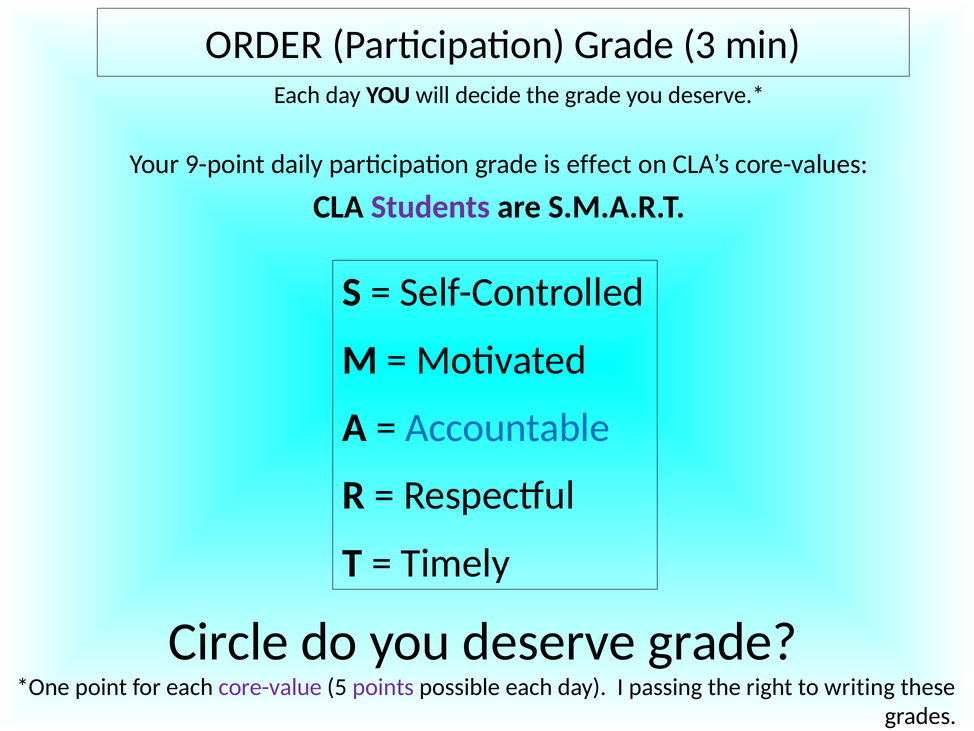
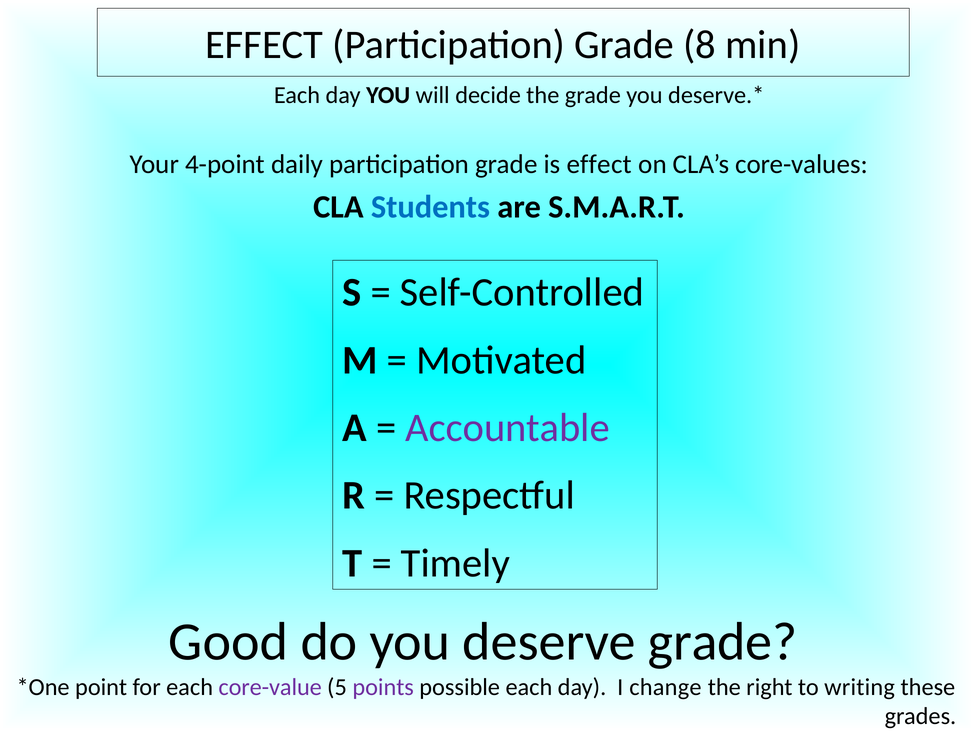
ORDER at (264, 45): ORDER -> EFFECT
3: 3 -> 8
9-point: 9-point -> 4-point
Students colour: purple -> blue
Accountable colour: blue -> purple
Circle: Circle -> Good
passing: passing -> change
